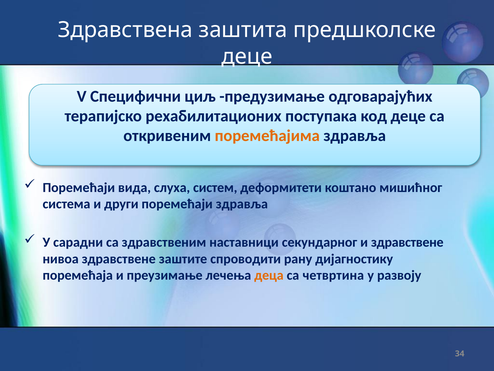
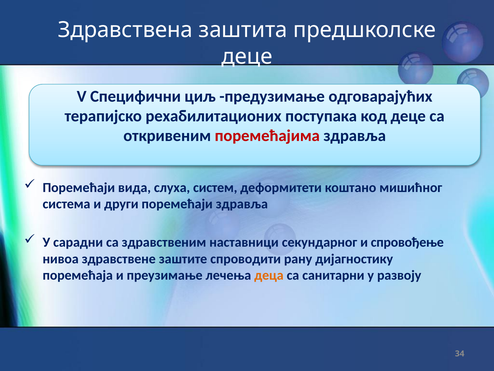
поремећајима colour: orange -> red
и здравствене: здравствене -> спровођење
четвртина: четвртина -> санитарни
